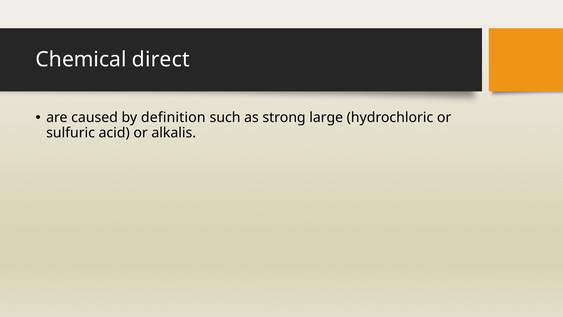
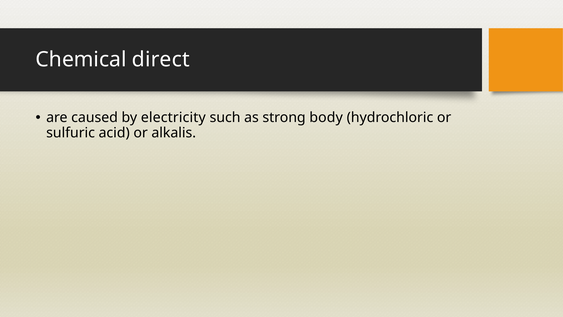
definition: definition -> electricity
large: large -> body
